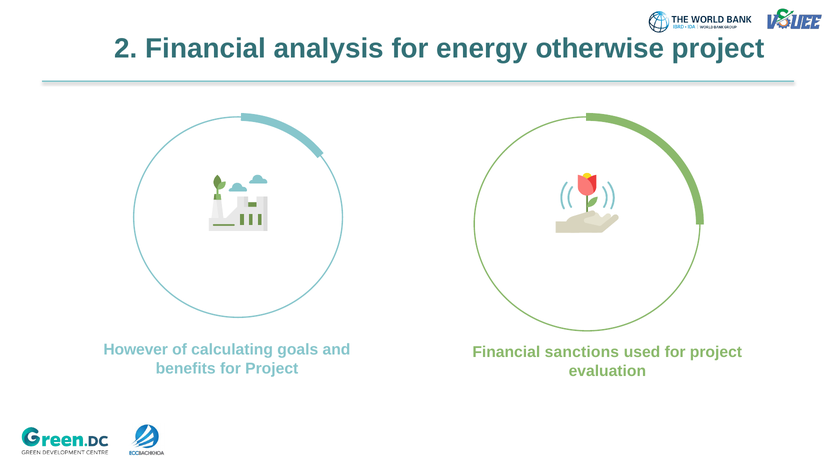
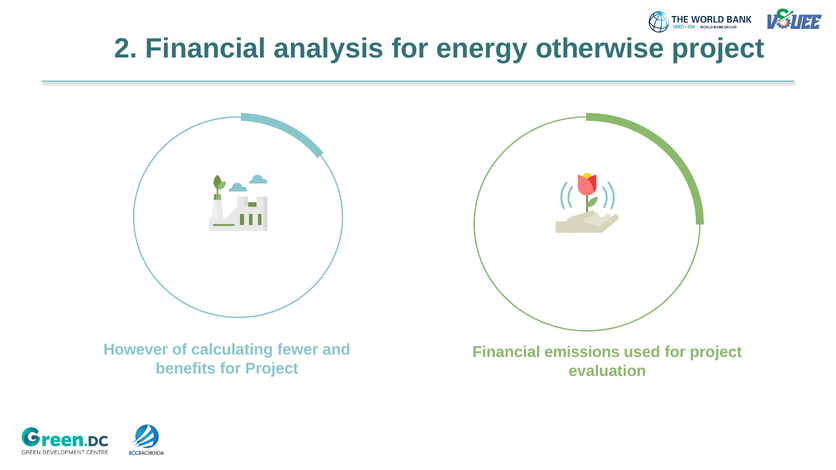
goals: goals -> fewer
sanctions: sanctions -> emissions
